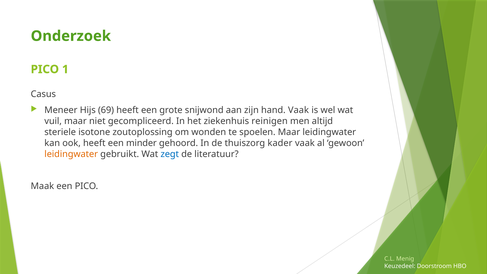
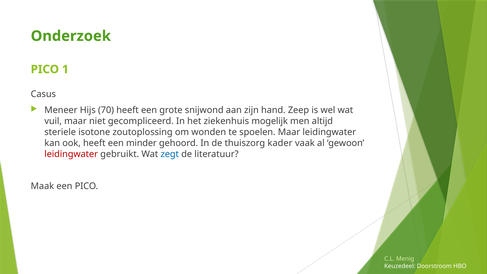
69: 69 -> 70
hand Vaak: Vaak -> Zeep
reinigen: reinigen -> mogelijk
leidingwater at (71, 154) colour: orange -> red
